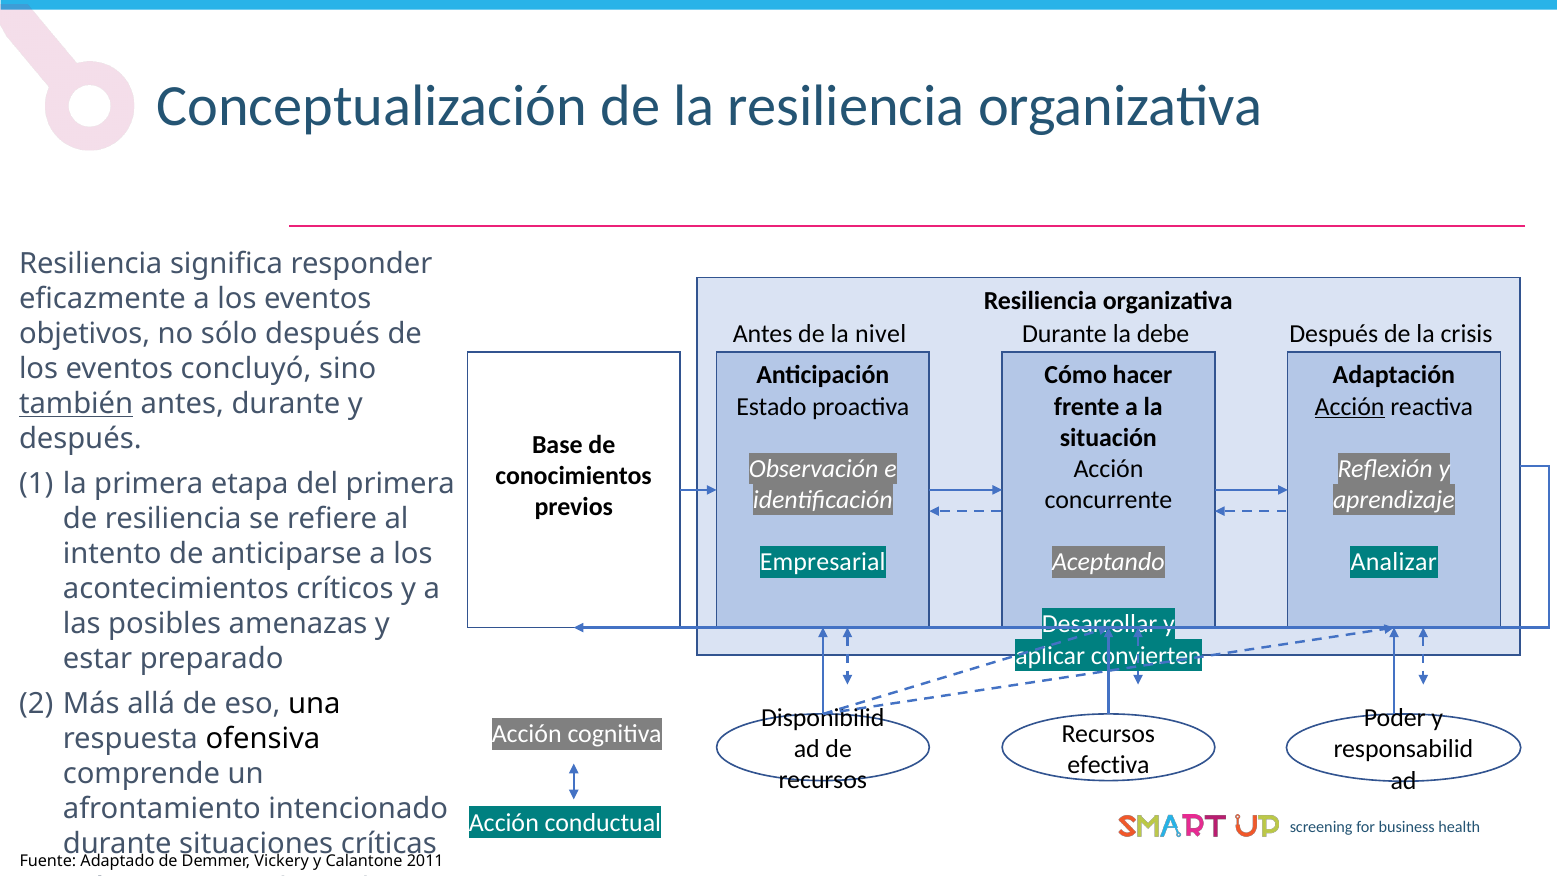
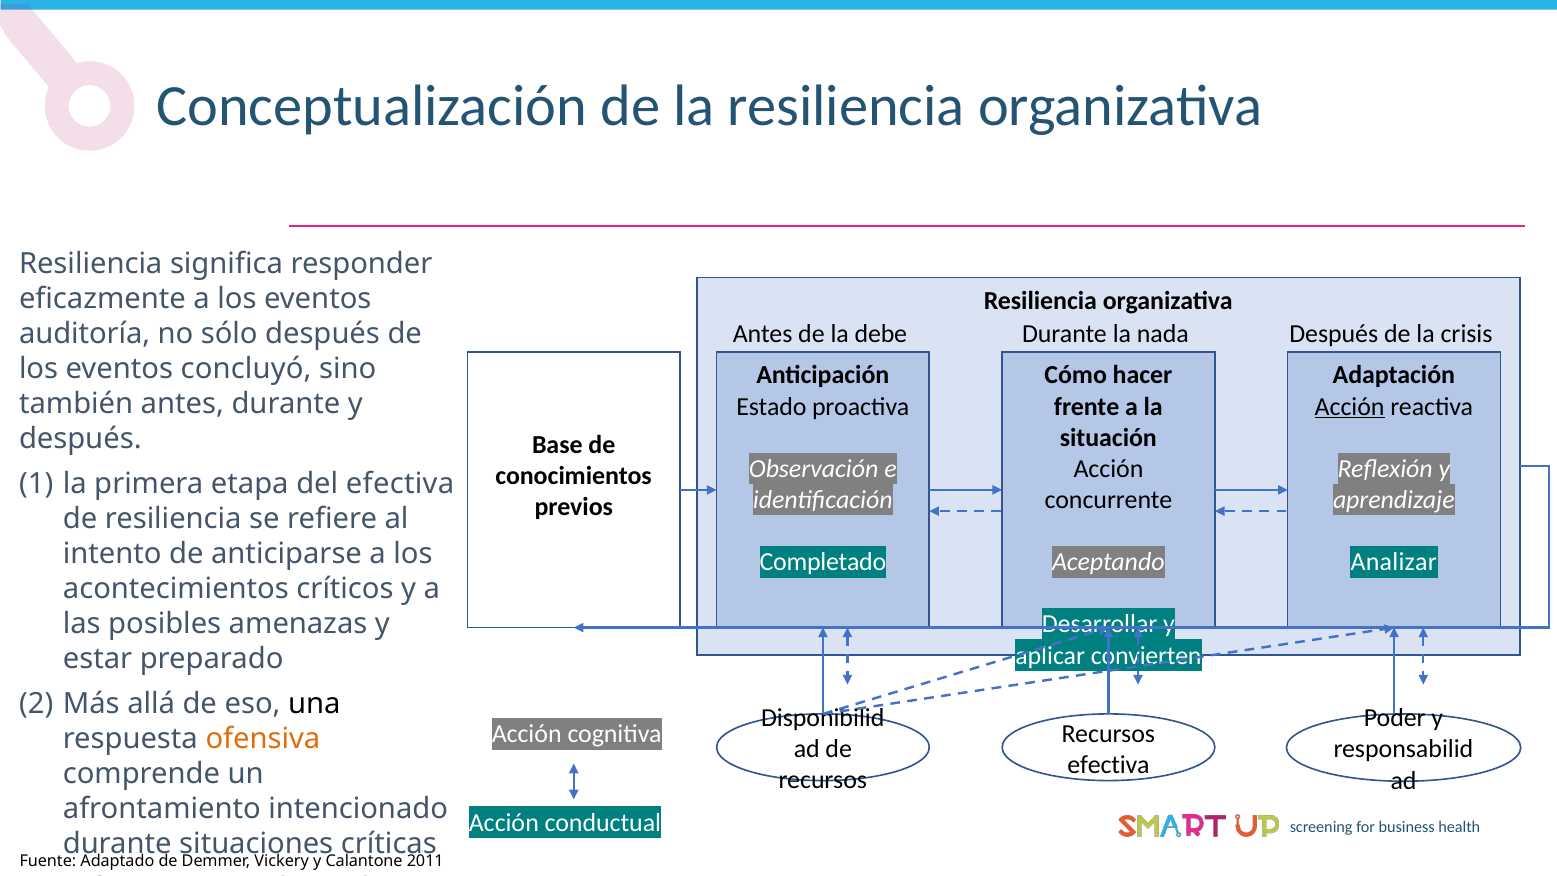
nivel: nivel -> debe
debe: debe -> nada
objetivos: objetivos -> auditoría
también underline: present -> none
del primera: primera -> efectiva
Empresarial: Empresarial -> Completado
ofensiva colour: black -> orange
